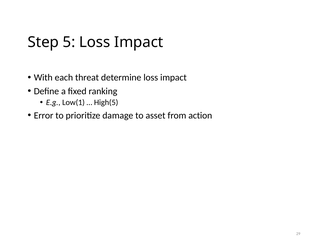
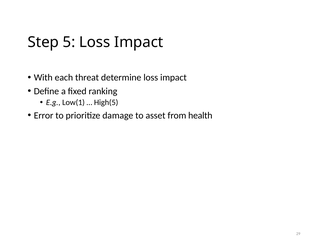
action: action -> health
